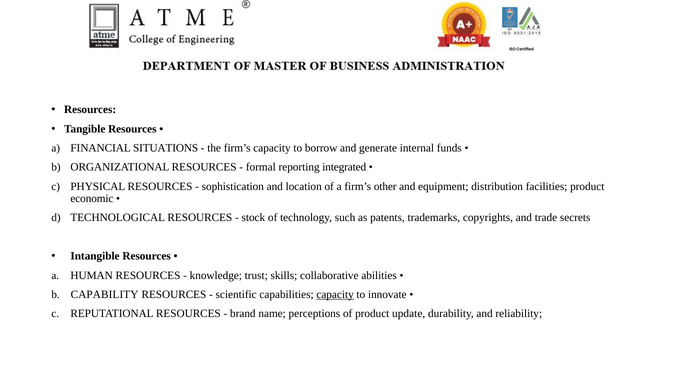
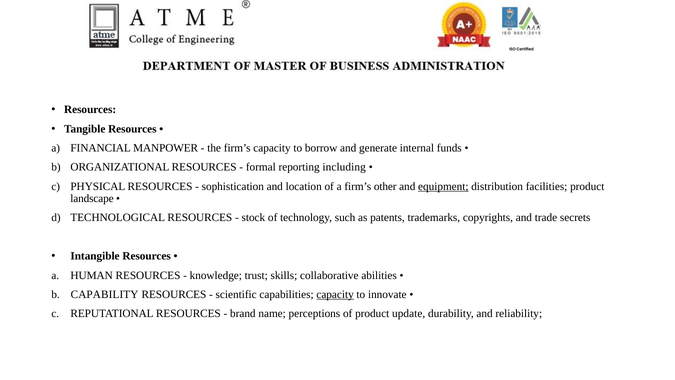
SITUATIONS: SITUATIONS -> MANPOWER
integrated: integrated -> including
equipment underline: none -> present
economic: economic -> landscape
